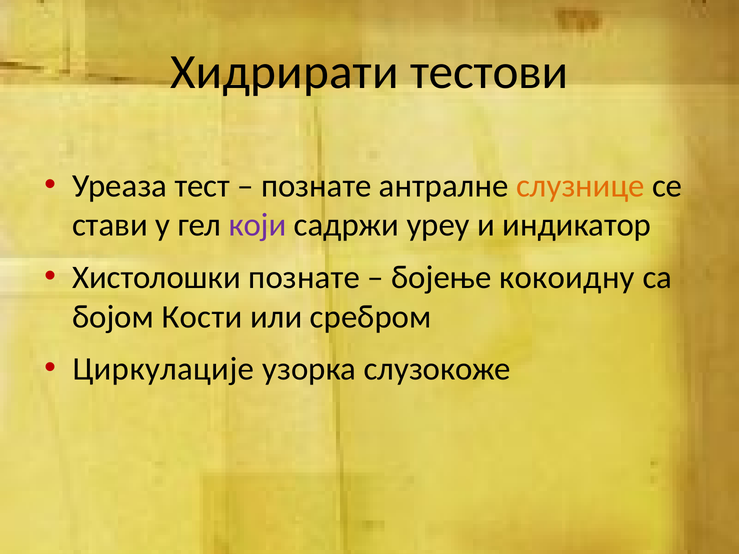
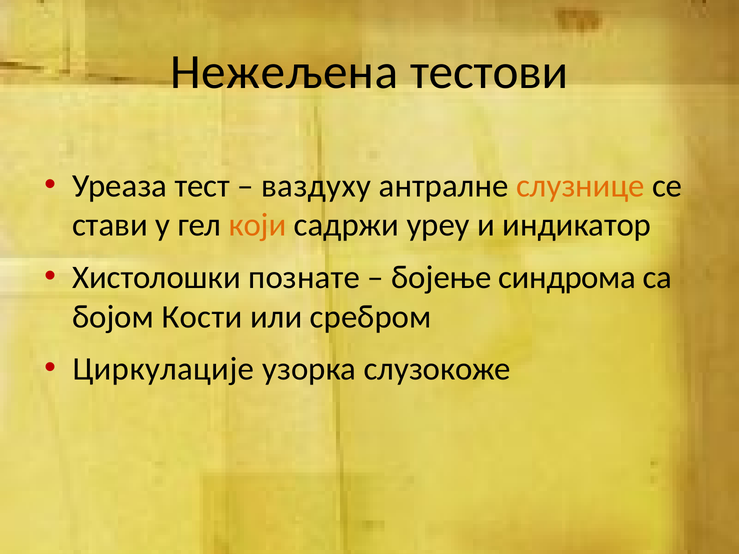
Хидрирати: Хидрирати -> Нежељена
познате at (316, 186): познате -> ваздуху
који colour: purple -> orange
кокоидну: кокоидну -> синдрома
